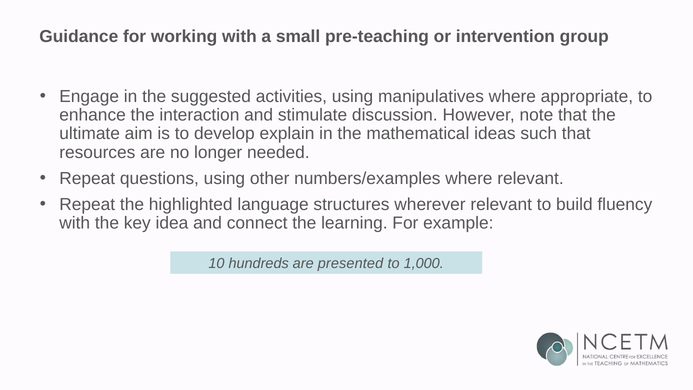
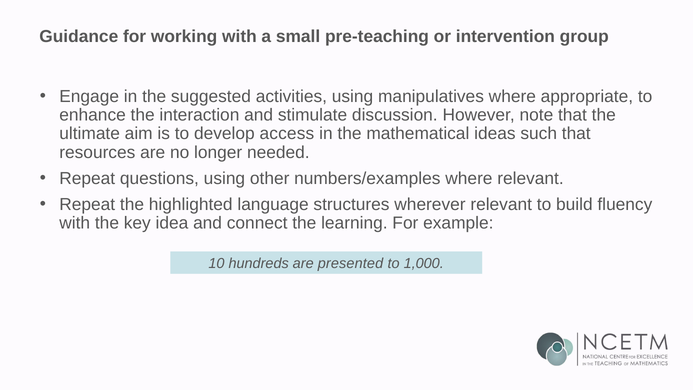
explain: explain -> access
